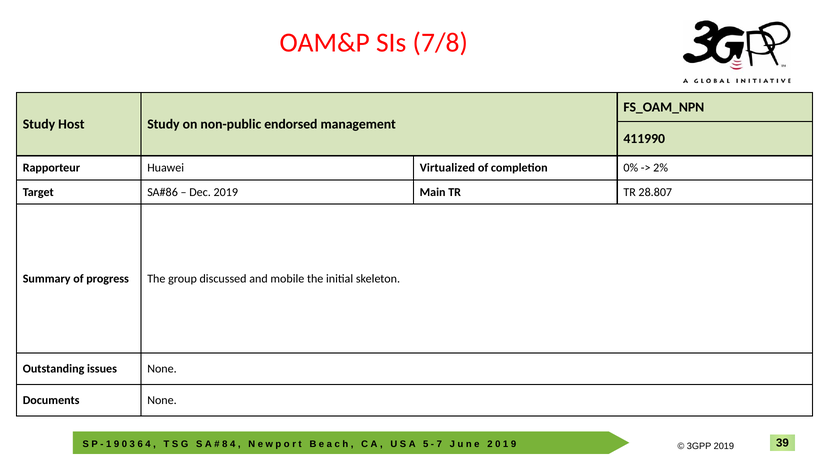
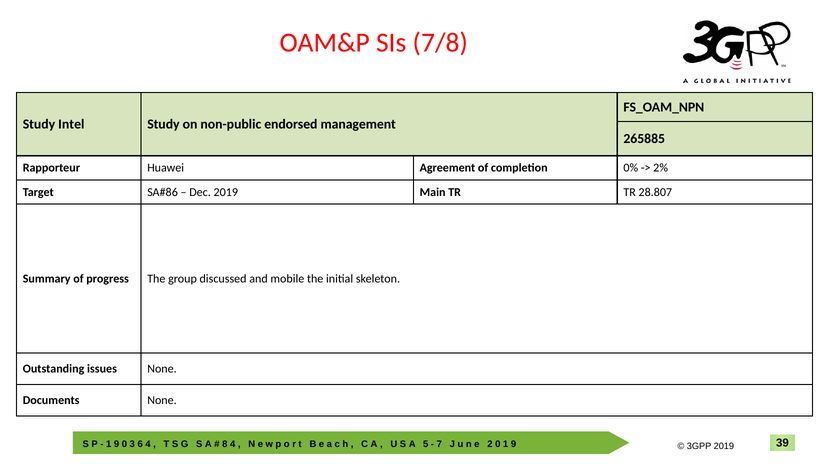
Host: Host -> Intel
411990: 411990 -> 265885
Virtualized: Virtualized -> Agreement
